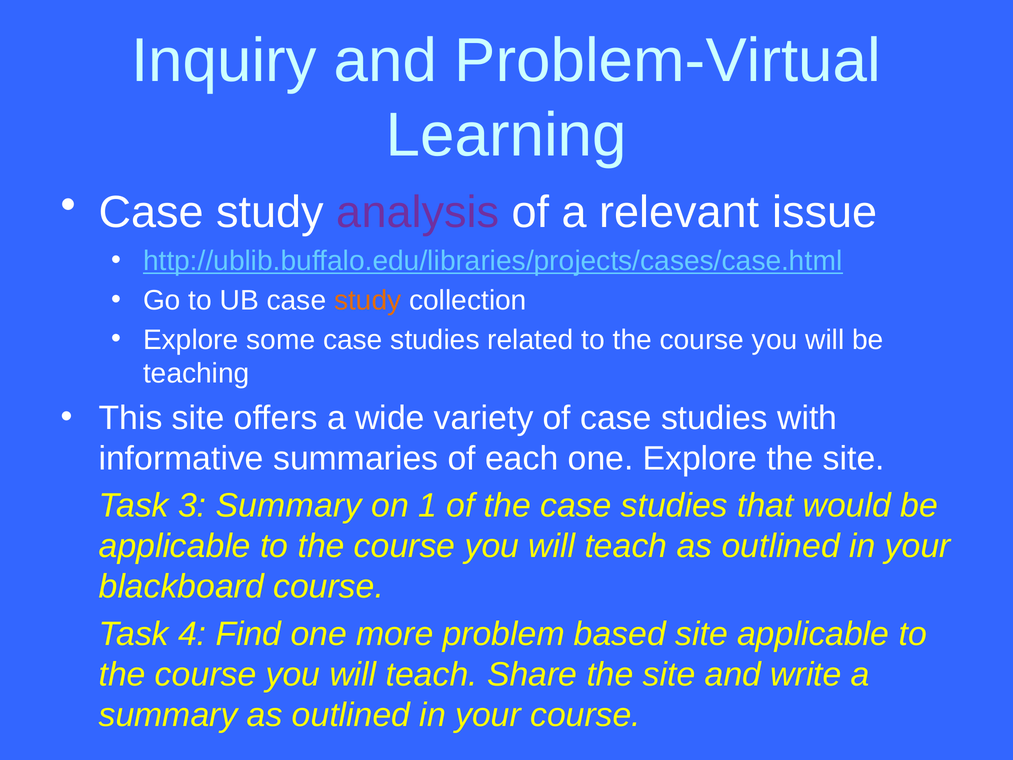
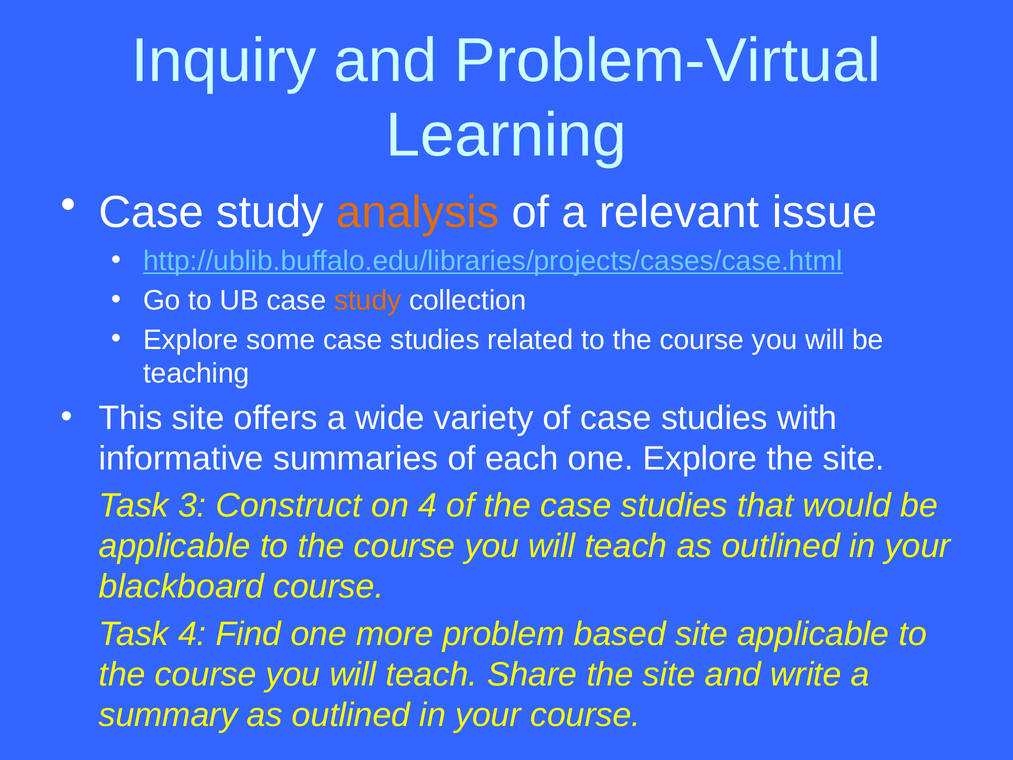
analysis colour: purple -> orange
3 Summary: Summary -> Construct
on 1: 1 -> 4
